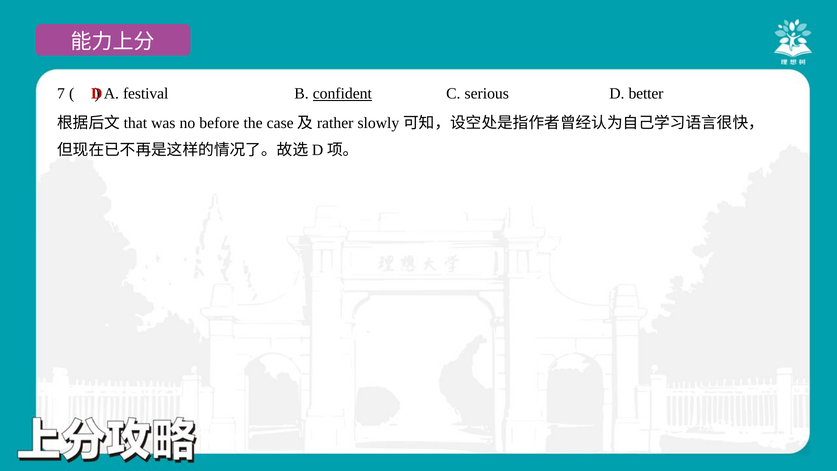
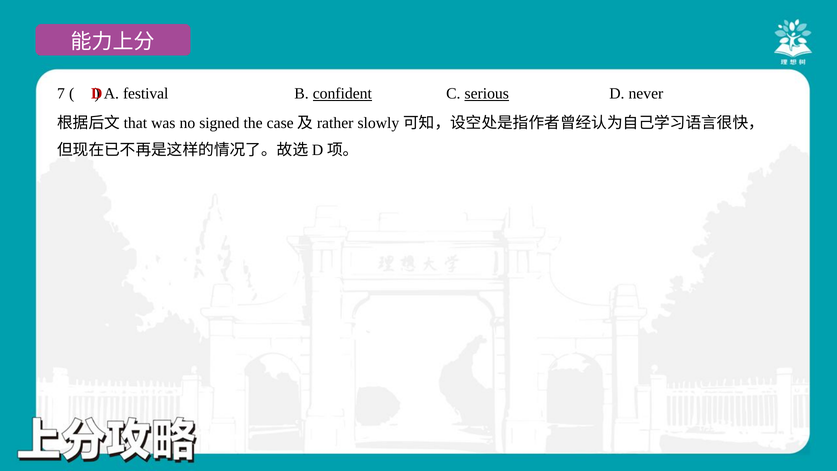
serious underline: none -> present
better: better -> never
before: before -> signed
